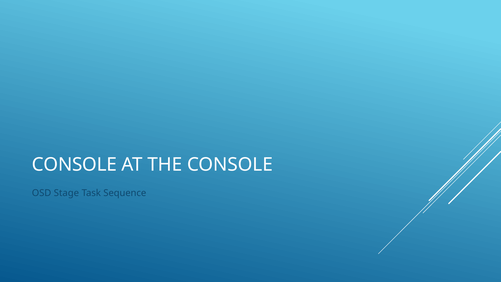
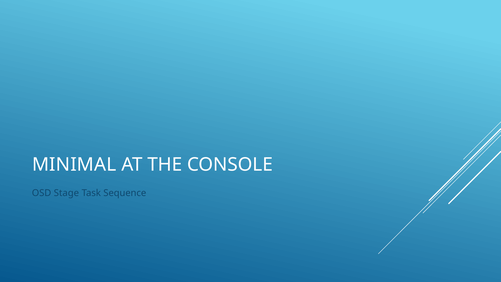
CONSOLE at (74, 164): CONSOLE -> MINIMAL
